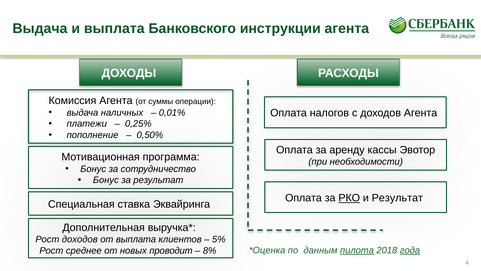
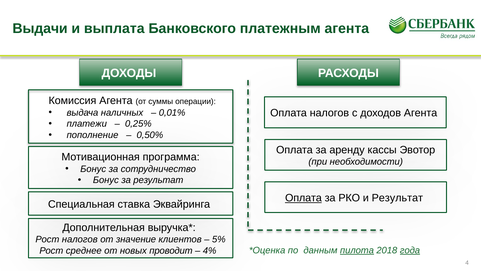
Выдача at (40, 28): Выдача -> Выдачи
инструкции: инструкции -> платежным
Оплата at (303, 198) underline: none -> present
РКО underline: present -> none
Рост доходов: доходов -> налогов
от выплата: выплата -> значение
8%: 8% -> 4%
